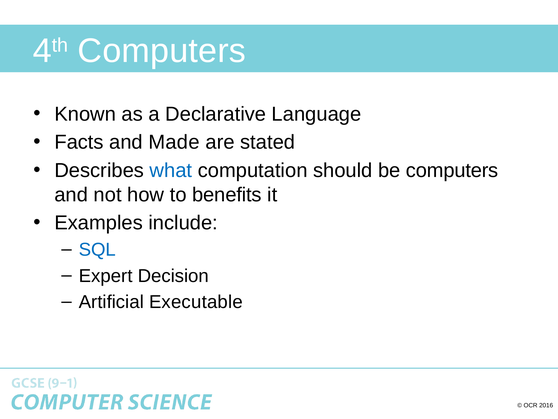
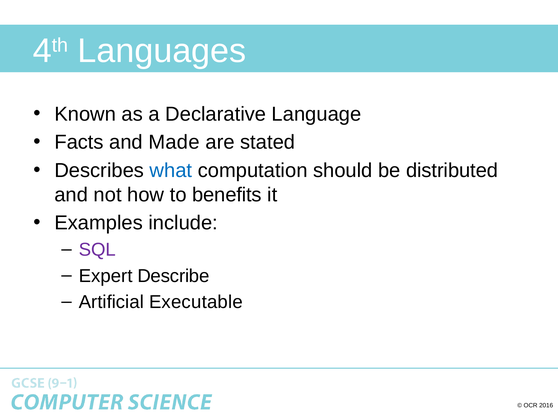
4th Computers: Computers -> Languages
be computers: computers -> distributed
SQL colour: blue -> purple
Decision: Decision -> Describe
